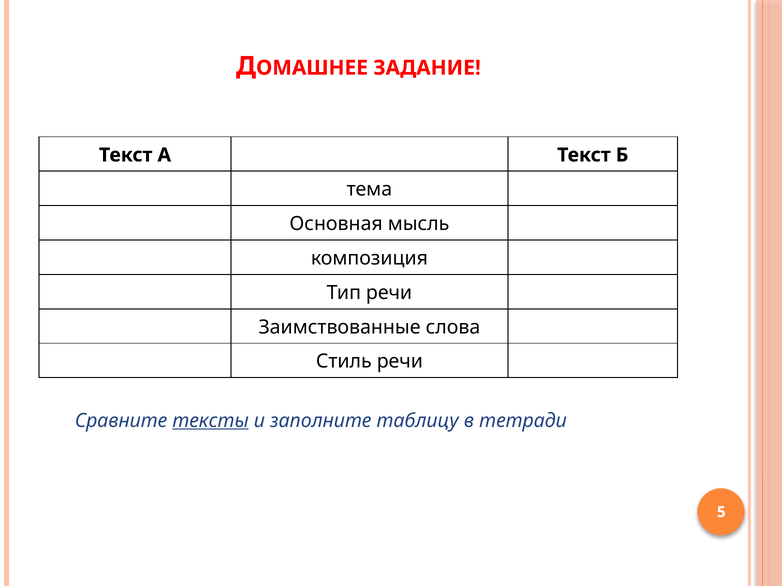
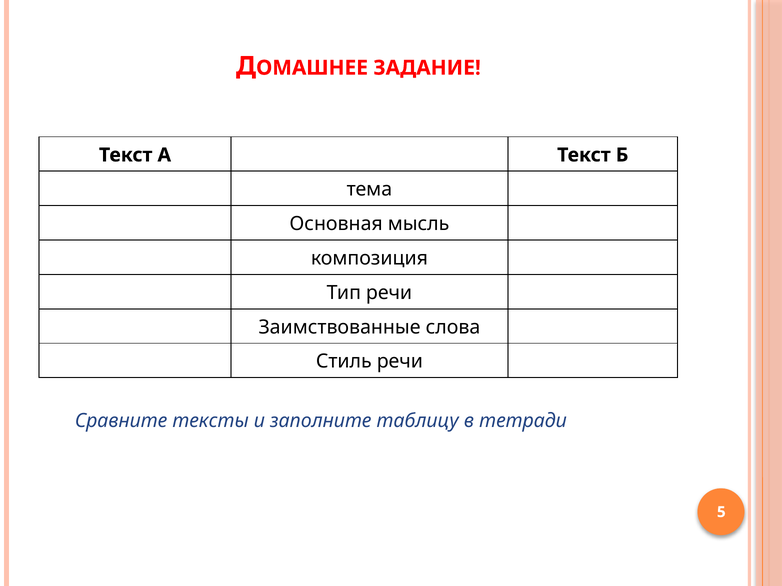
тексты underline: present -> none
